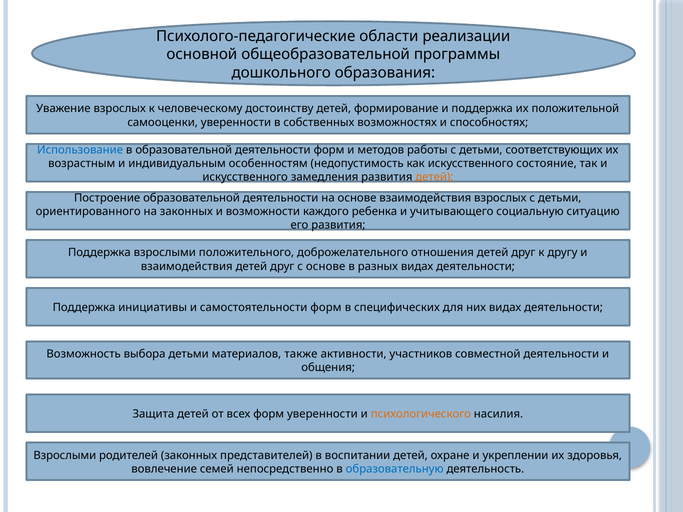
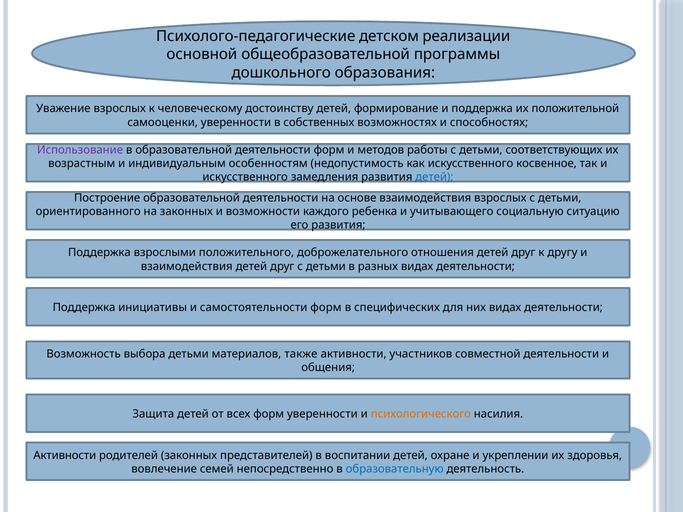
области: области -> детском
Использование colour: blue -> purple
состояние: состояние -> косвенное
детей at (434, 177) colour: orange -> blue
друг с основе: основе -> детьми
Взрослыми at (65, 455): Взрослыми -> Активности
